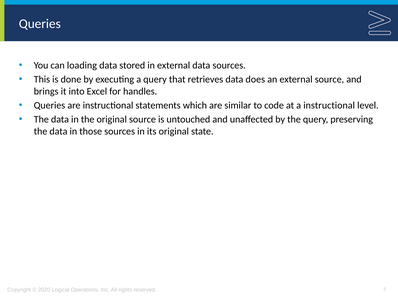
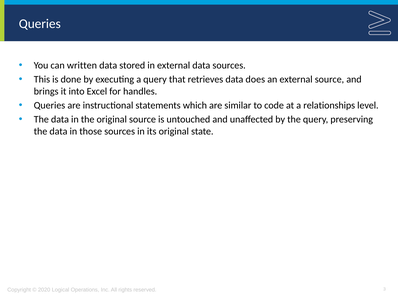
loading: loading -> written
a instructional: instructional -> relationships
